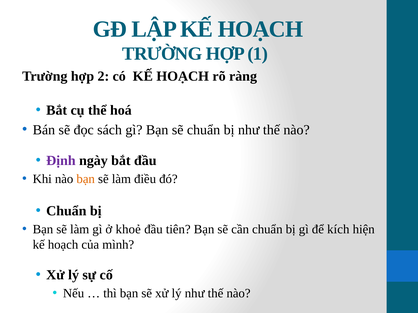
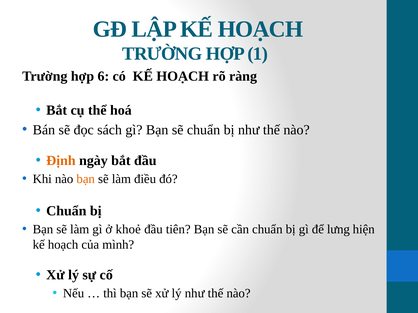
2: 2 -> 6
Định colour: purple -> orange
kích: kích -> lưng
